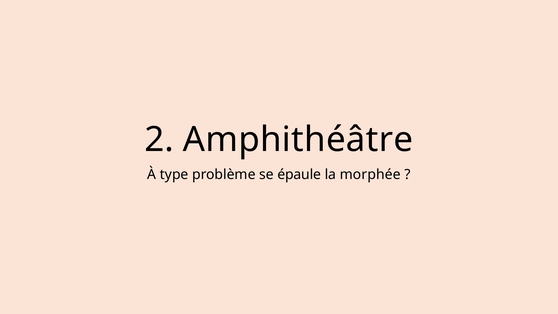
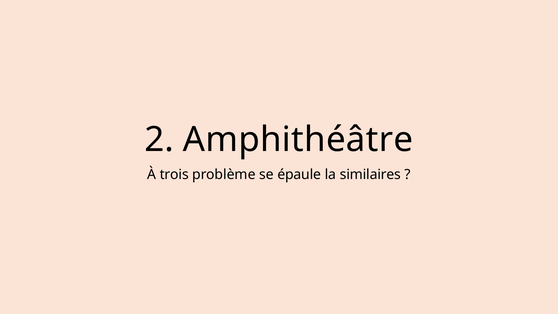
type: type -> trois
morphée: morphée -> similaires
